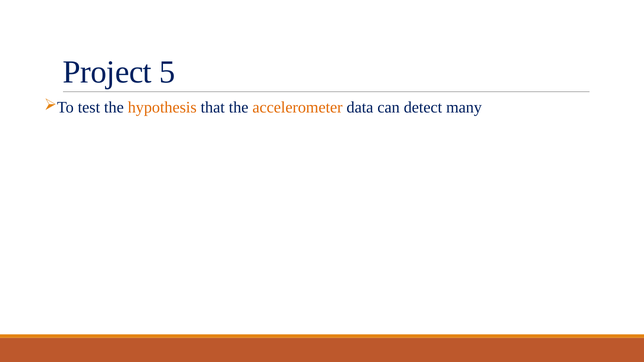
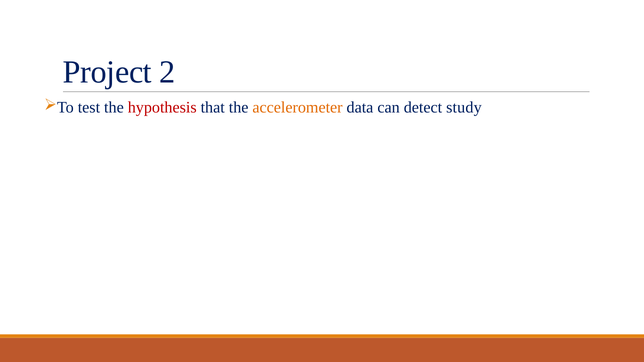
5: 5 -> 2
hypothesis colour: orange -> red
many: many -> study
